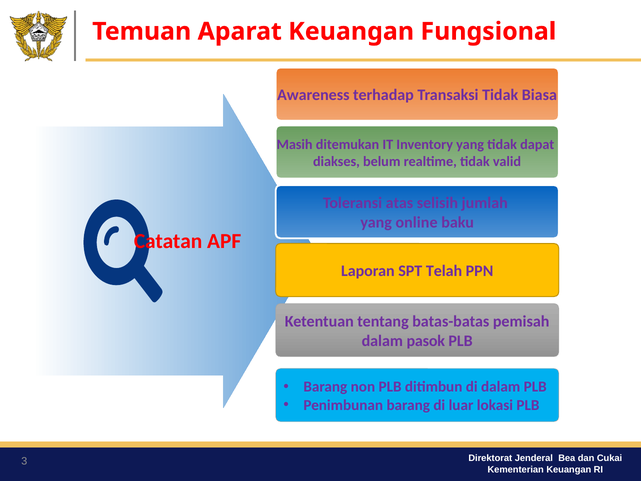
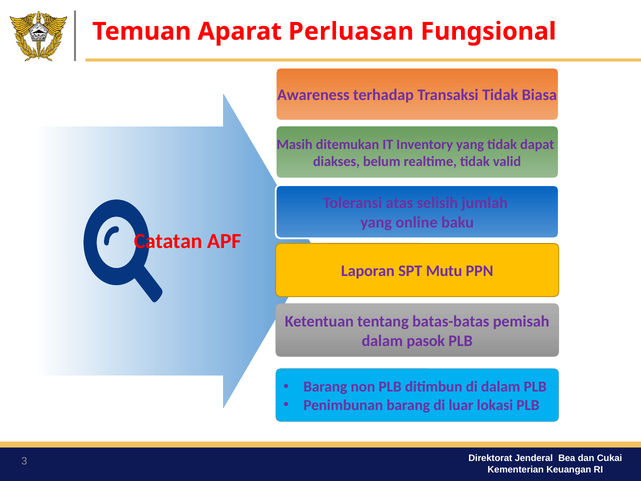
Aparat Keuangan: Keuangan -> Perluasan
Telah: Telah -> Mutu
